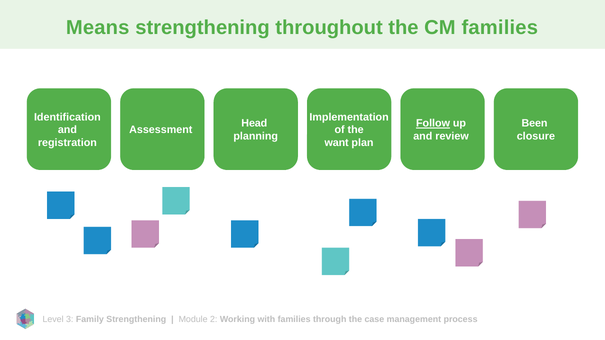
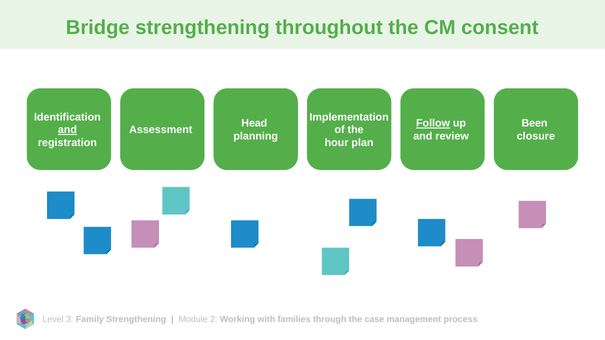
Means: Means -> Bridge
CM families: families -> consent
and at (67, 130) underline: none -> present
want: want -> hour
